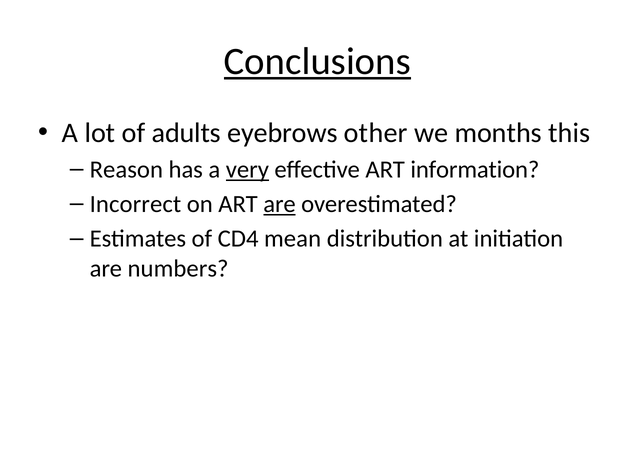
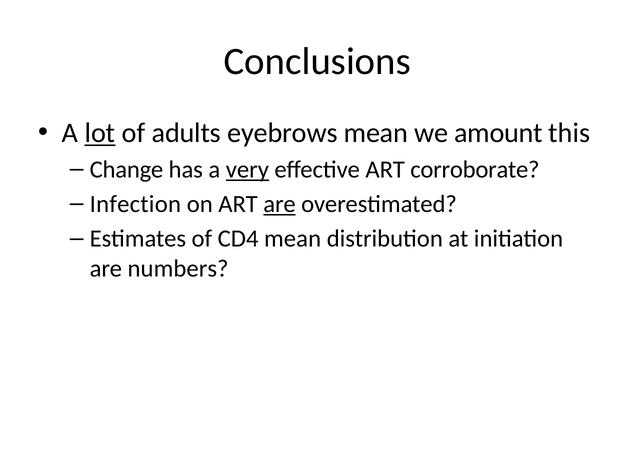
Conclusions underline: present -> none
lot underline: none -> present
eyebrows other: other -> mean
months: months -> amount
Reason: Reason -> Change
information: information -> corroborate
Incorrect: Incorrect -> Infection
